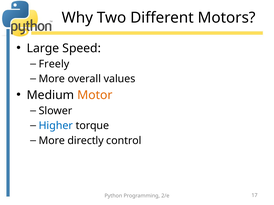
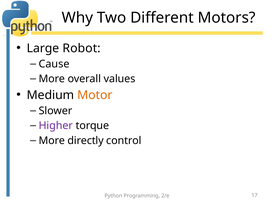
Speed: Speed -> Robot
Freely: Freely -> Cause
Higher colour: blue -> purple
